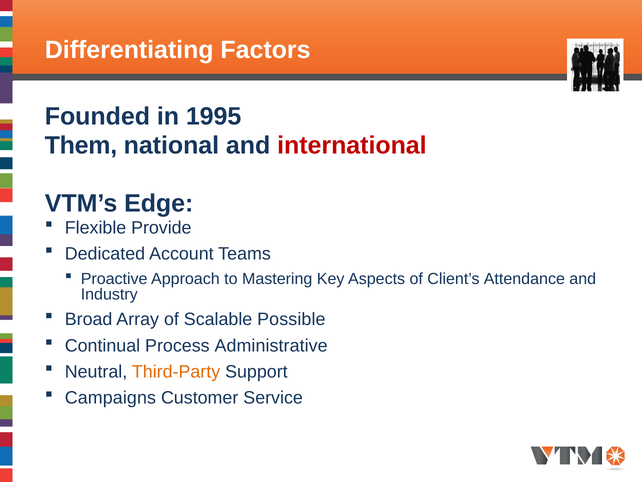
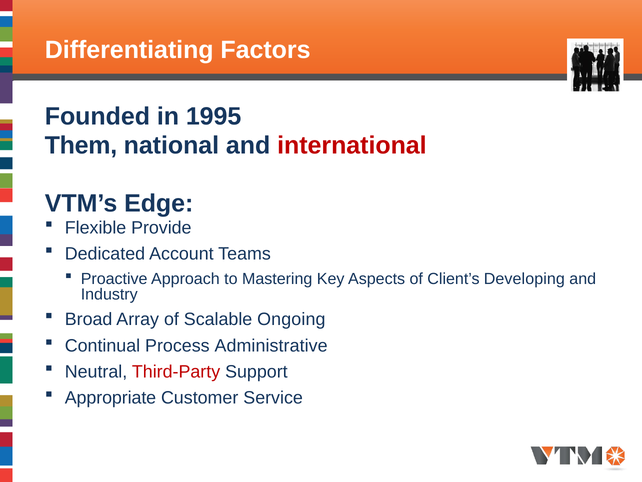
Attendance: Attendance -> Developing
Possible: Possible -> Ongoing
Third-Party colour: orange -> red
Campaigns: Campaigns -> Appropriate
